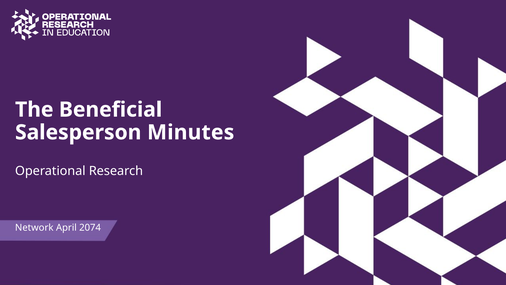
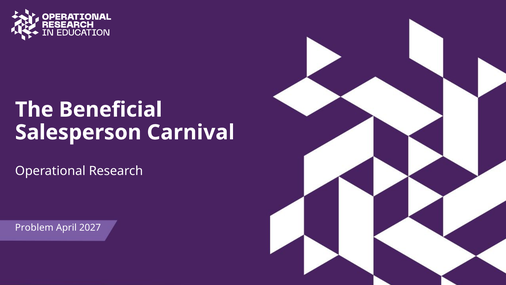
Minutes: Minutes -> Carnival
Network: Network -> Problem
2074: 2074 -> 2027
